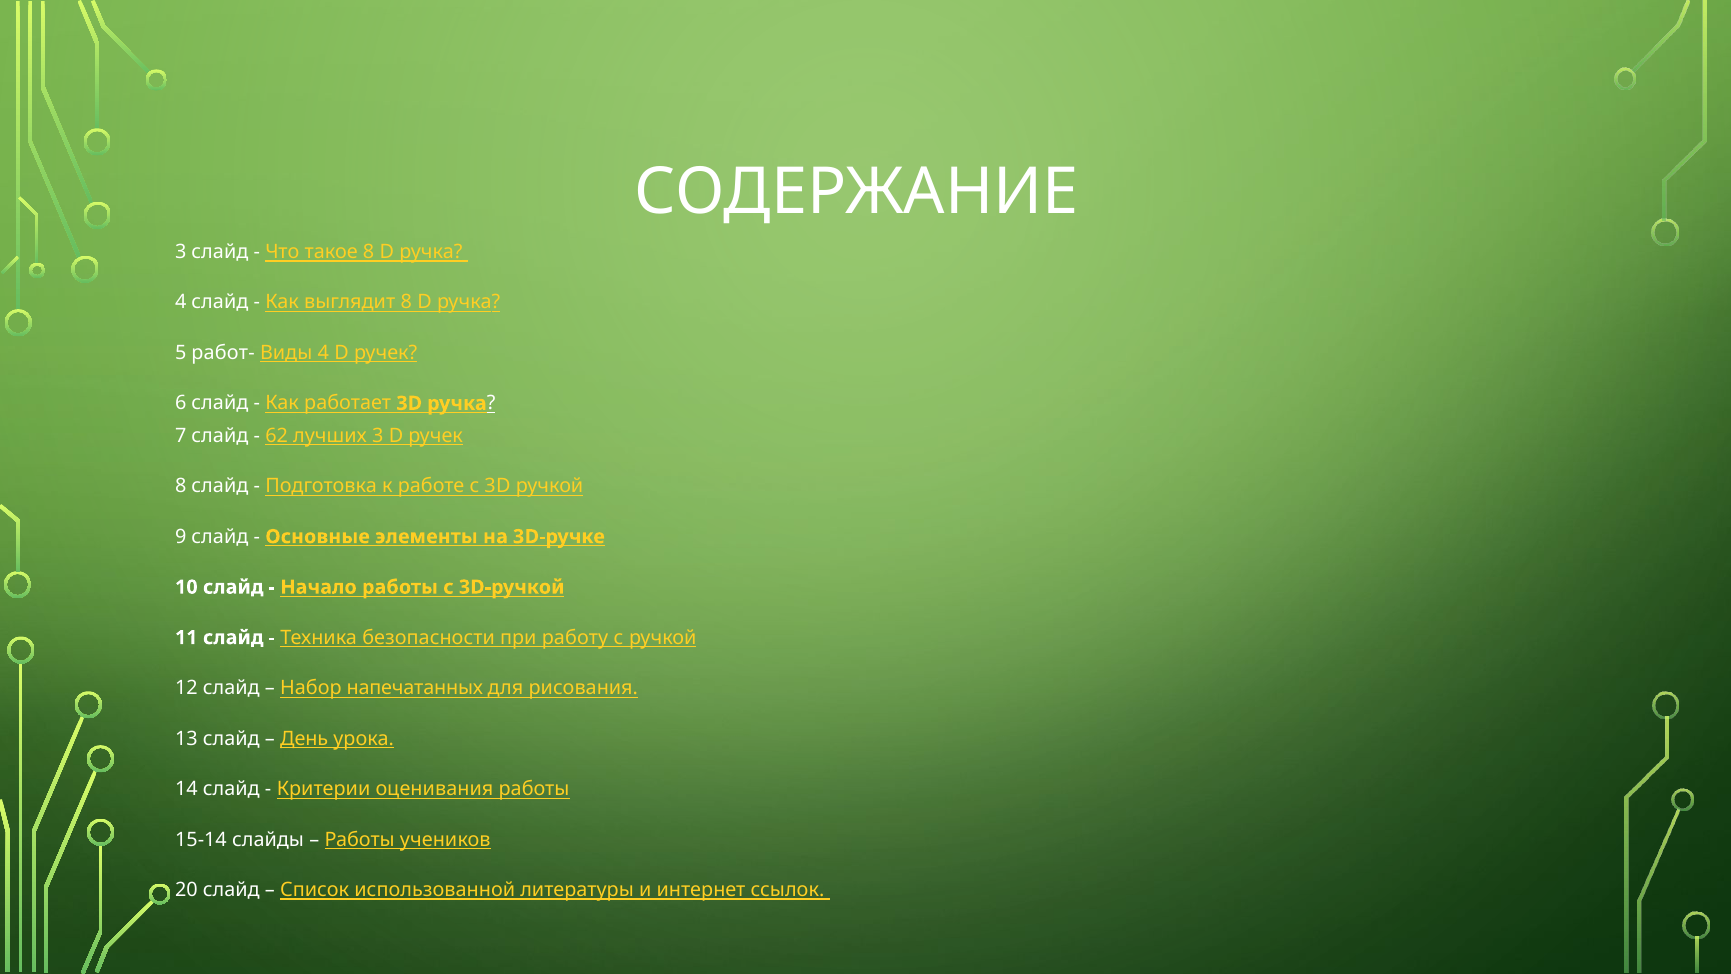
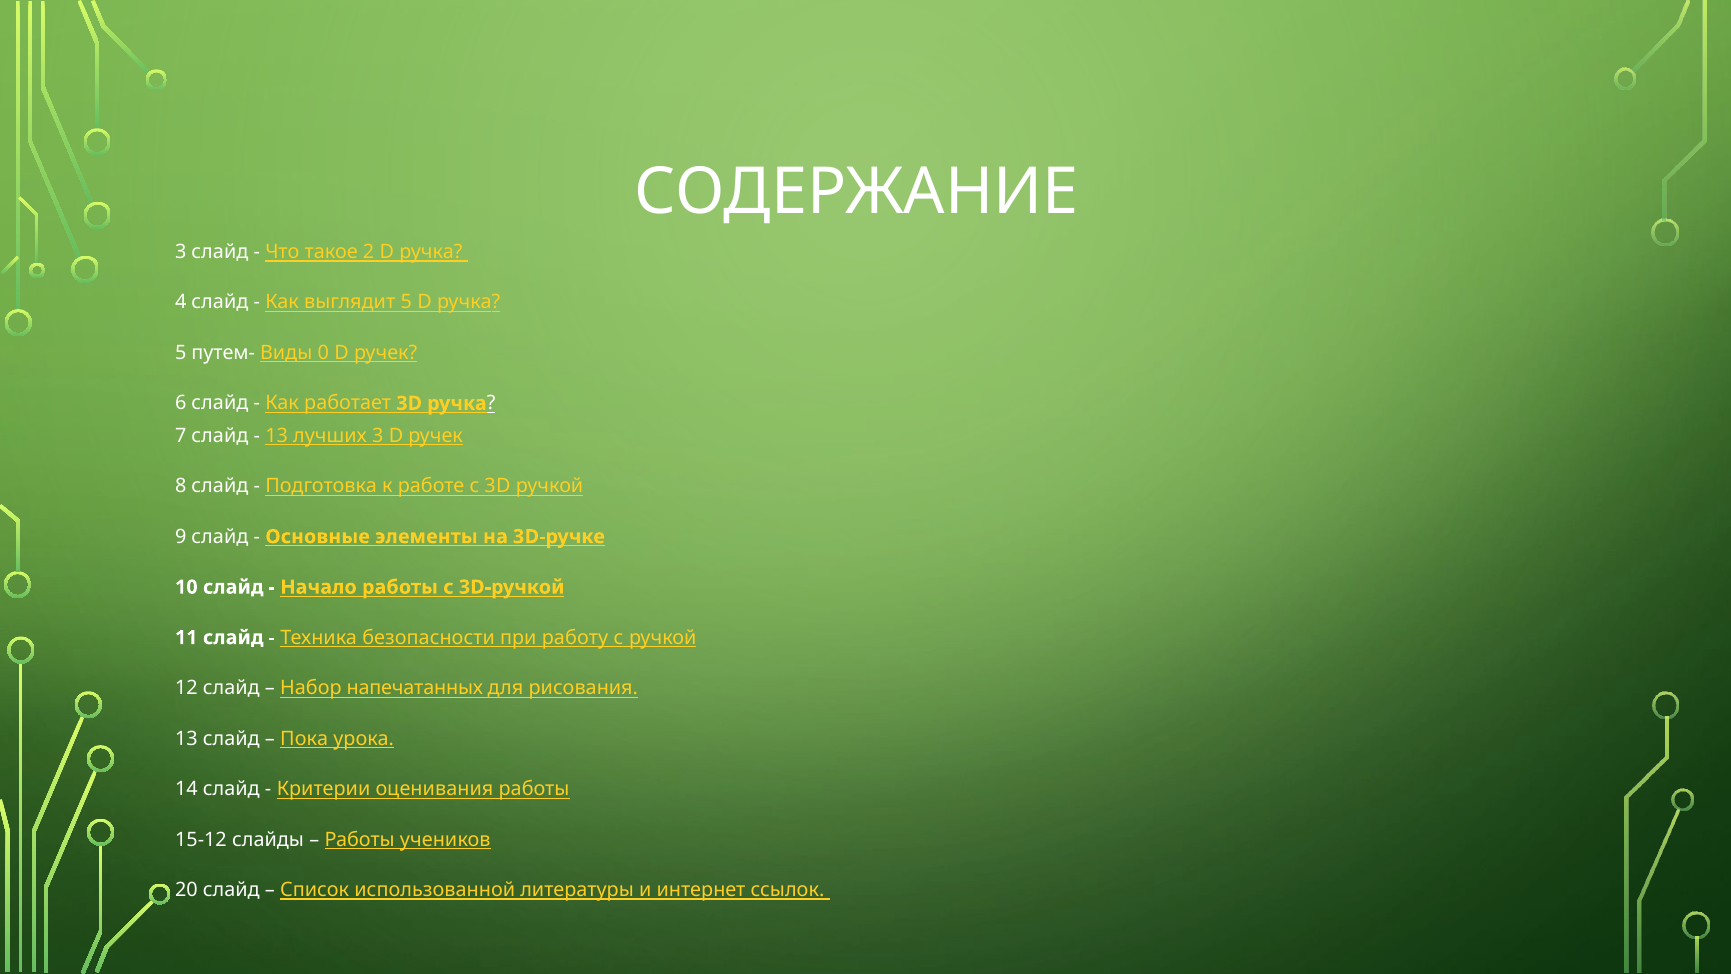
такое 8: 8 -> 2
выглядит 8: 8 -> 5
работ-: работ- -> путем-
Виды 4: 4 -> 0
62 at (277, 436): 62 -> 13
День: День -> Пока
15-14: 15-14 -> 15-12
